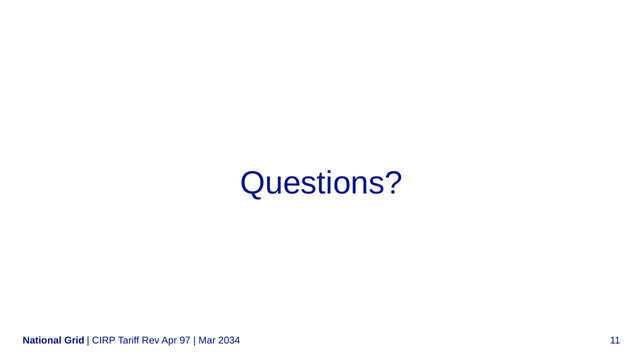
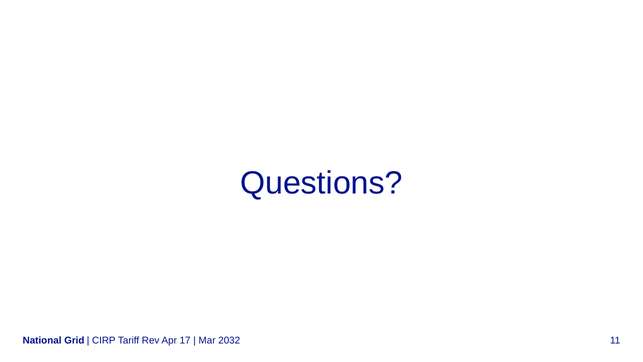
97: 97 -> 17
2034: 2034 -> 2032
